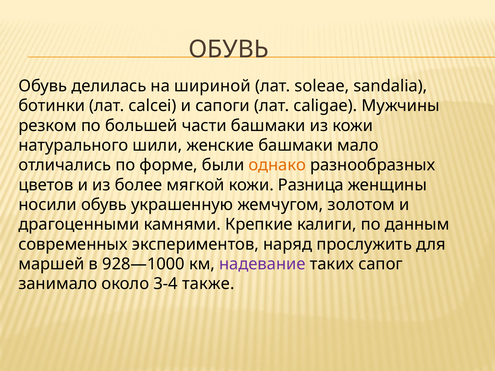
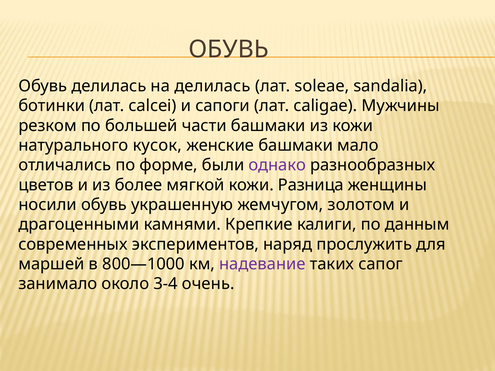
на шириной: шириной -> делилась
шили: шили -> кусок
однако colour: orange -> purple
928—1000: 928—1000 -> 800—1000
также: также -> очень
